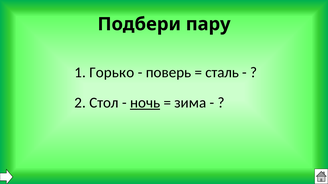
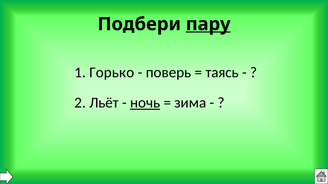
пару underline: none -> present
сталь: сталь -> таясь
Стол: Стол -> Льёт
